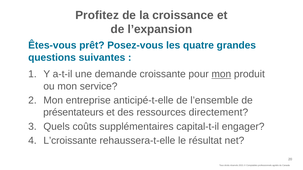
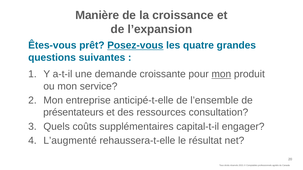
Profitez: Profitez -> Manière
Posez-vous underline: none -> present
directement: directement -> consultation
L’croissante: L’croissante -> L’augmenté
